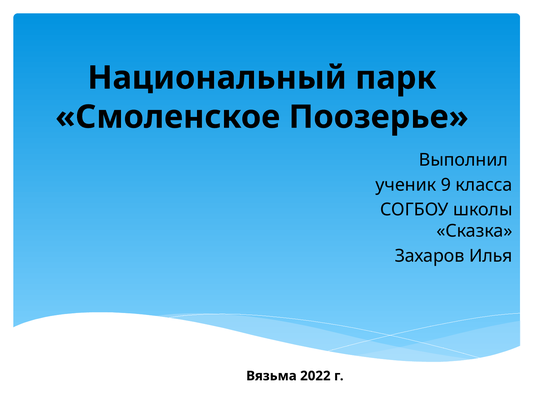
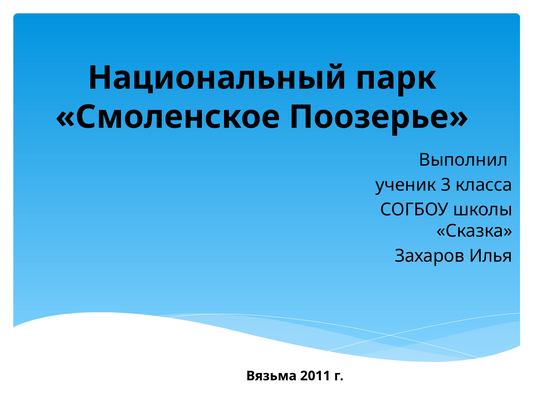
9: 9 -> 3
2022: 2022 -> 2011
